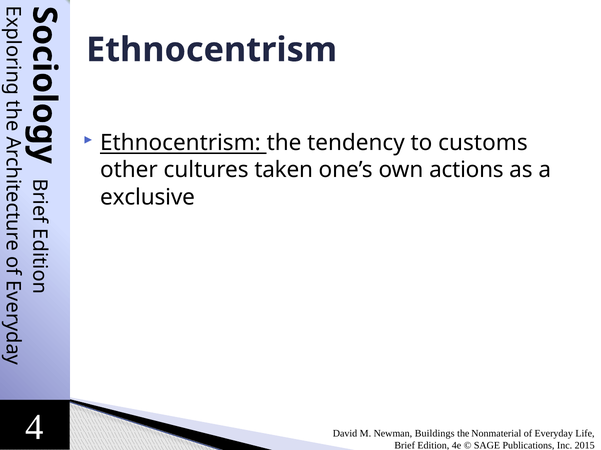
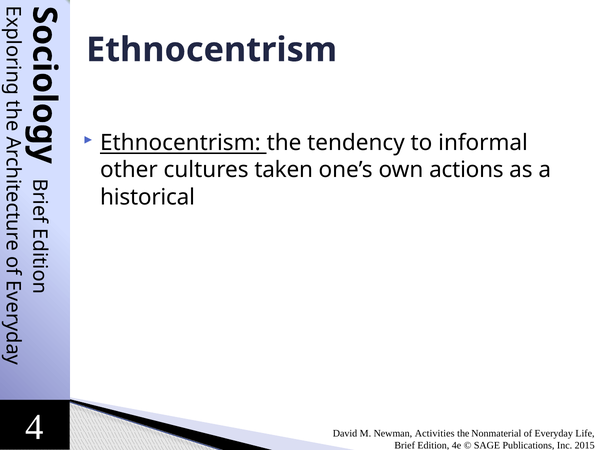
customs: customs -> informal
exclusive: exclusive -> historical
Buildings: Buildings -> Activities
